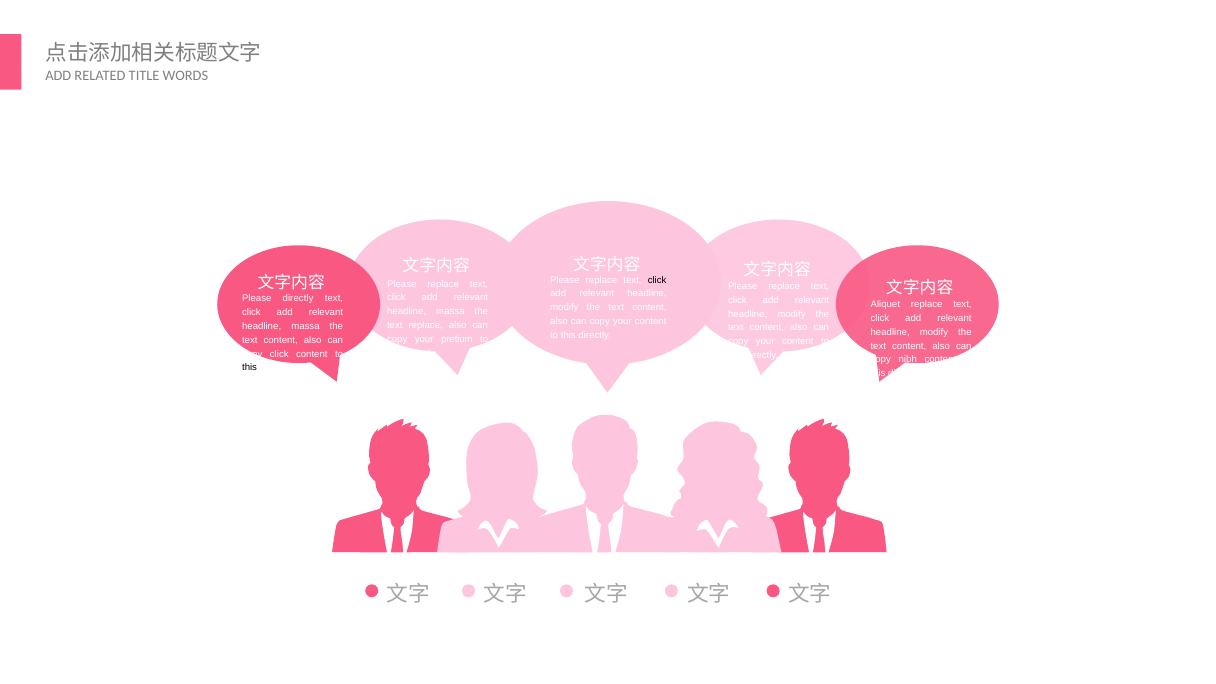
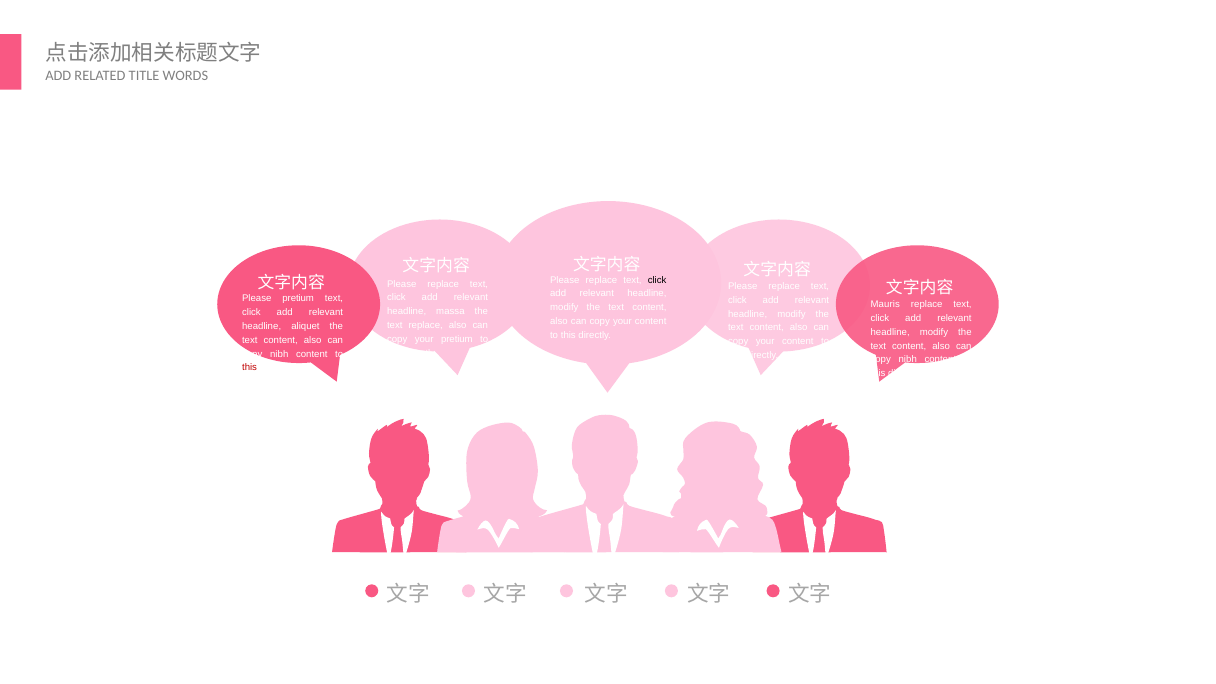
Please directly: directly -> pretium
Aliquet: Aliquet -> Mauris
massa at (305, 326): massa -> aliquet
click at (279, 354): click -> nibh
this at (250, 368) colour: black -> red
